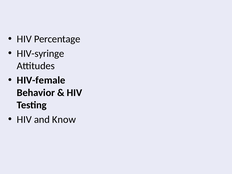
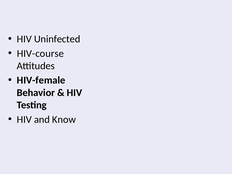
Percentage: Percentage -> Uninfected
HIV-syringe: HIV-syringe -> HIV-course
